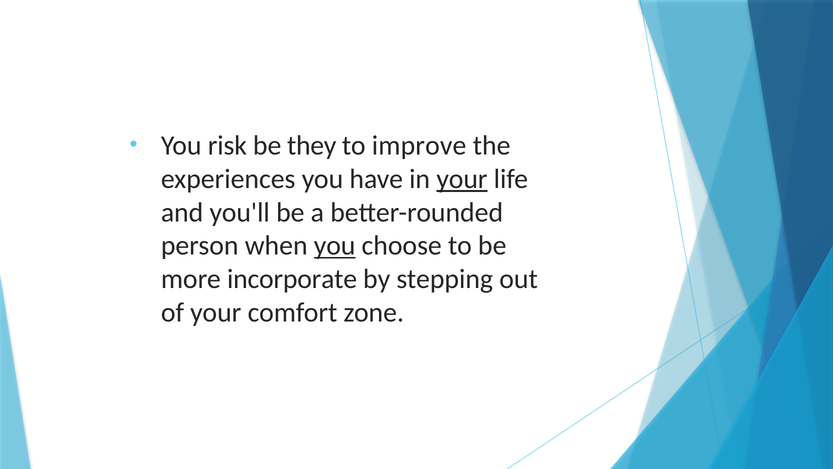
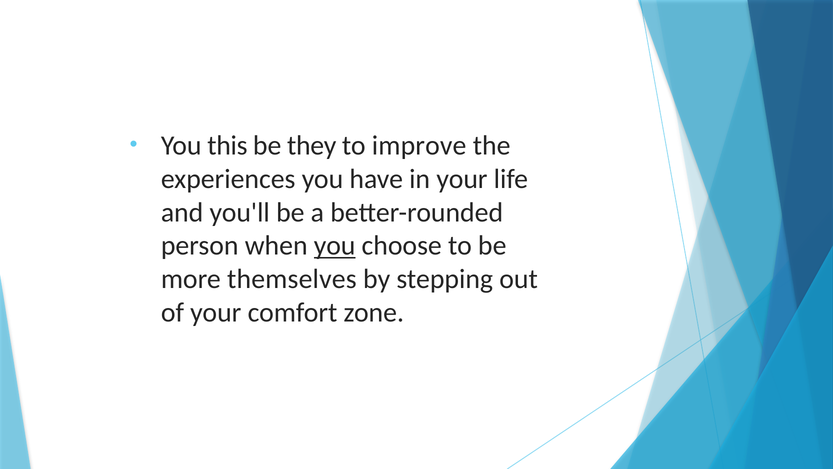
risk: risk -> this
your at (462, 179) underline: present -> none
incorporate: incorporate -> themselves
